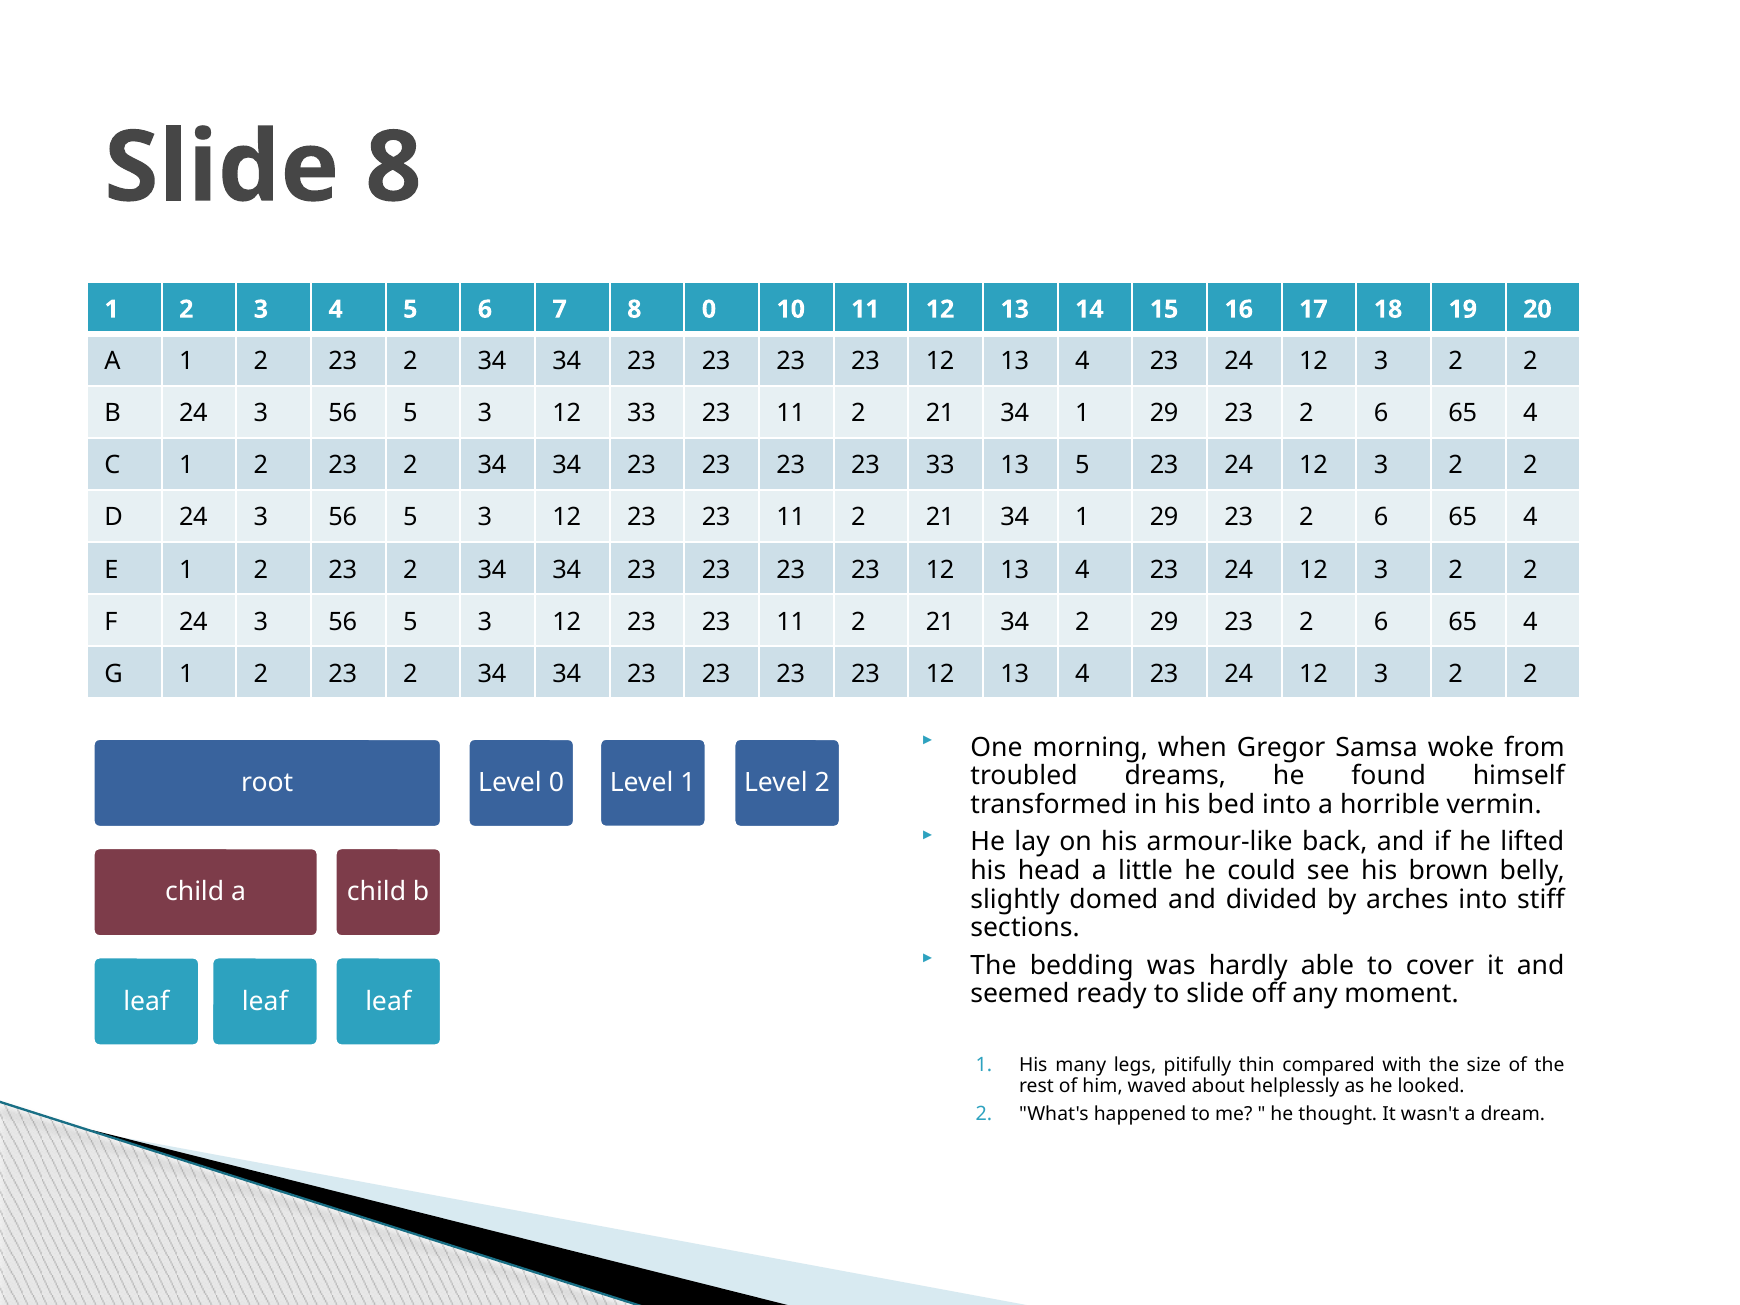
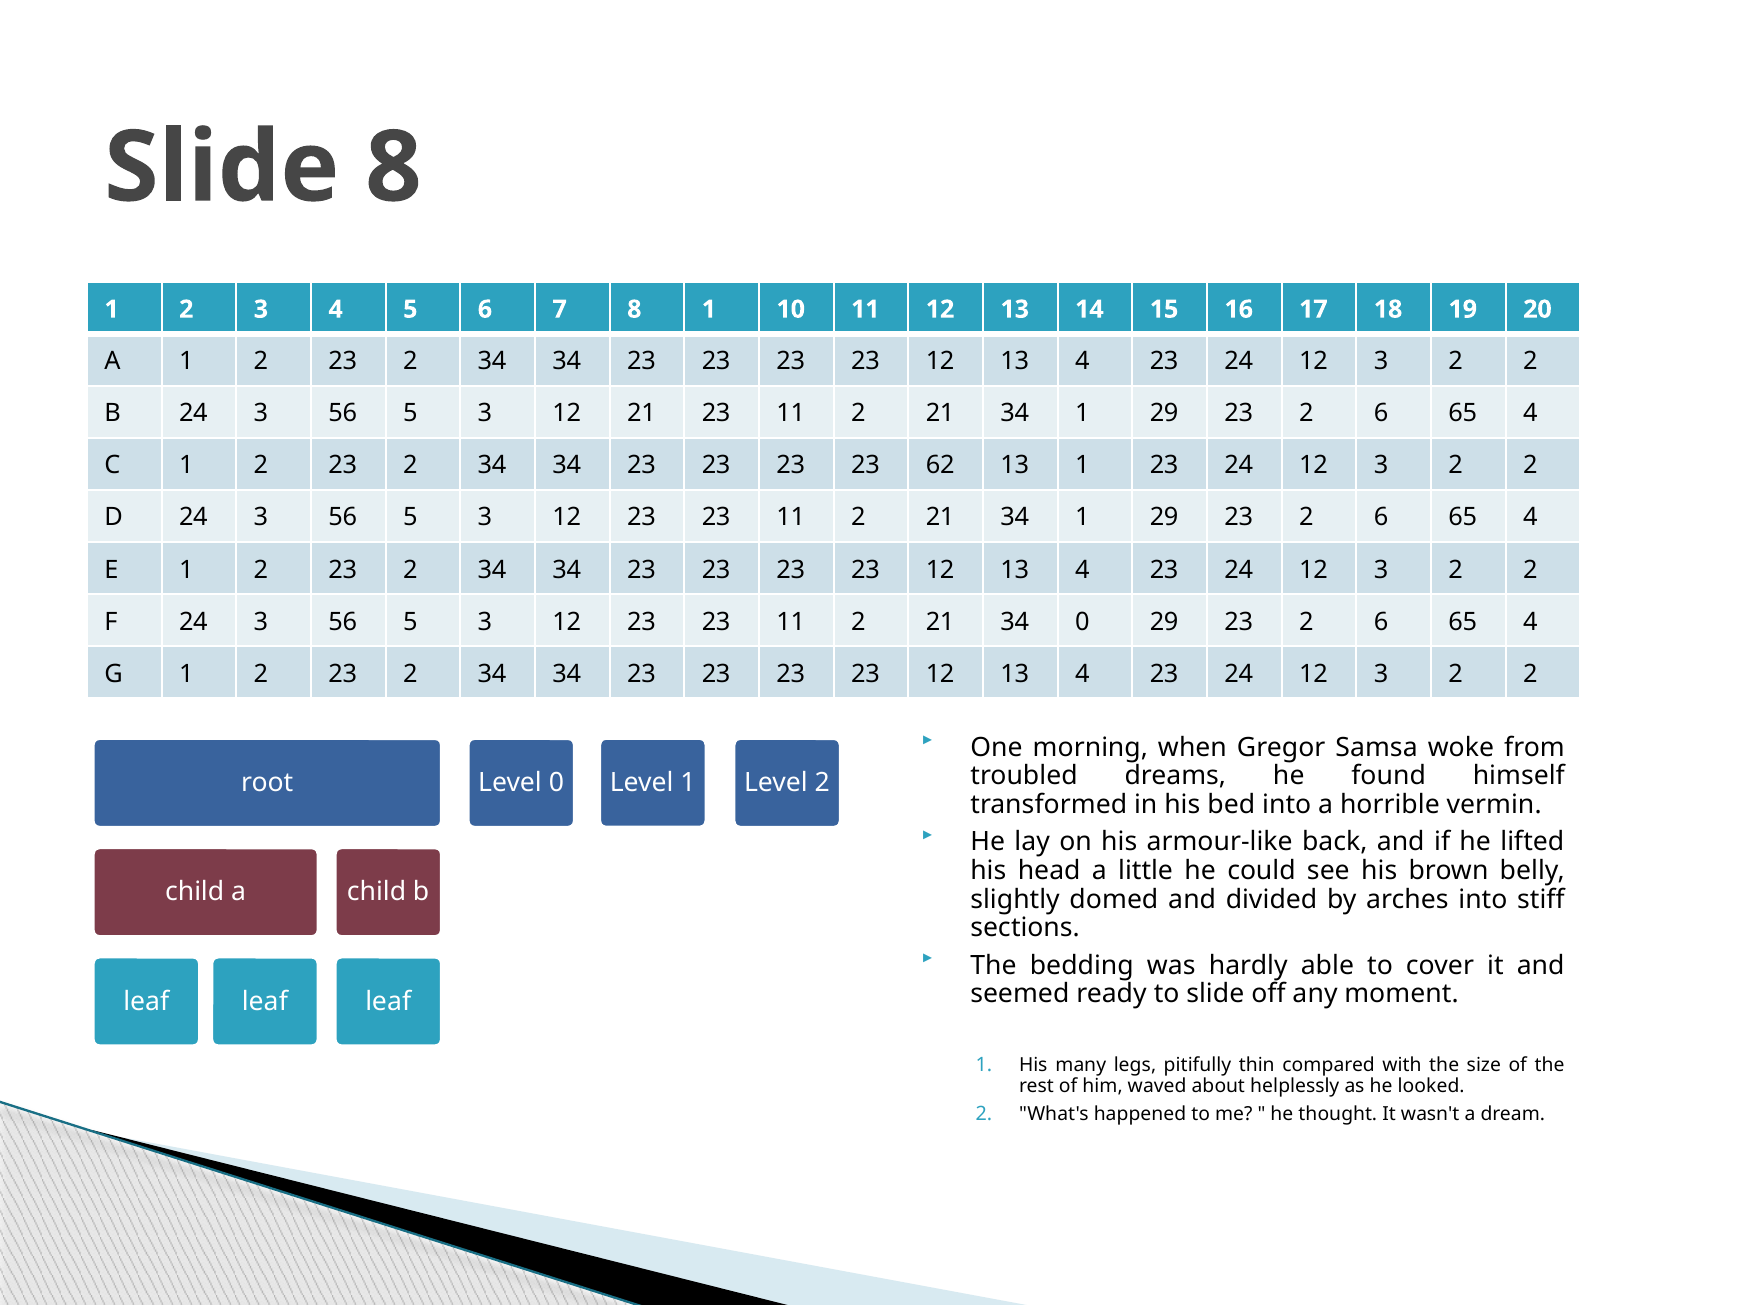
8 0: 0 -> 1
12 33: 33 -> 21
23 33: 33 -> 62
13 5: 5 -> 1
34 2: 2 -> 0
